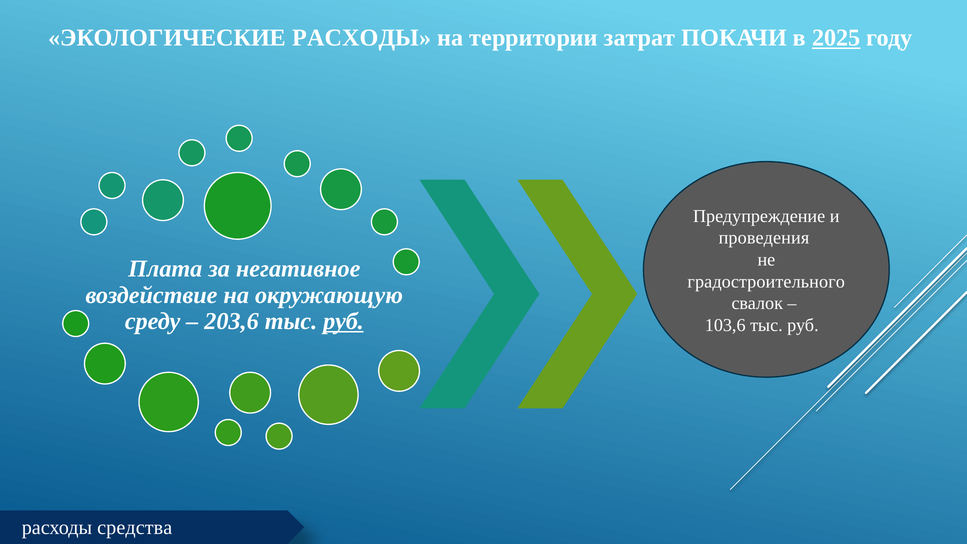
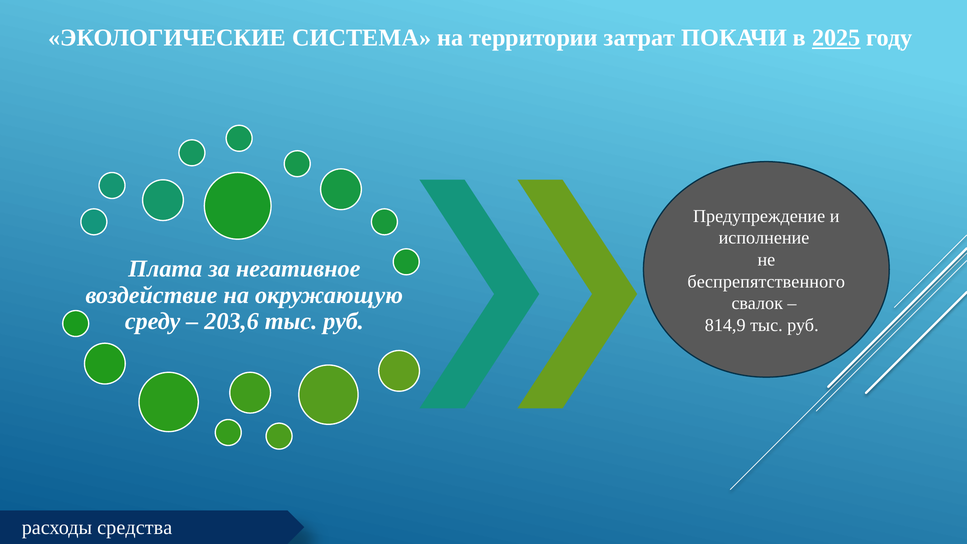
ЭКОЛОГИЧЕСКИЕ РАСХОДЫ: РАСХОДЫ -> СИСТЕМА
проведения: проведения -> исполнение
градостроительного: градостроительного -> беспрепятственного
руб at (344, 321) underline: present -> none
103,6: 103,6 -> 814,9
